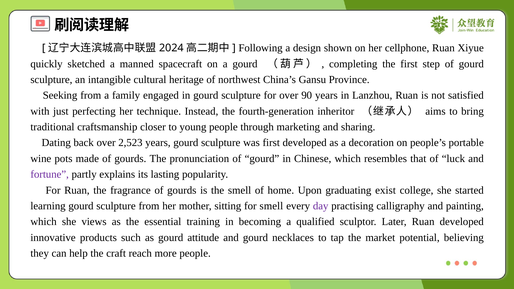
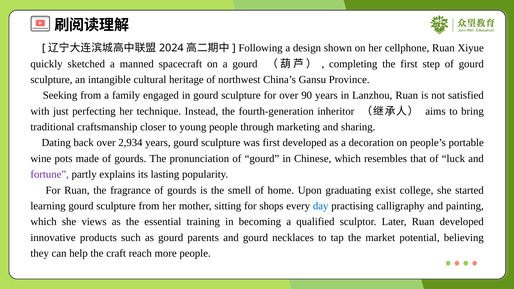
2,523: 2,523 -> 2,934
for smell: smell -> shops
day colour: purple -> blue
attitude: attitude -> parents
